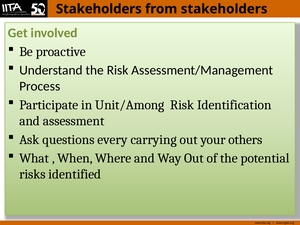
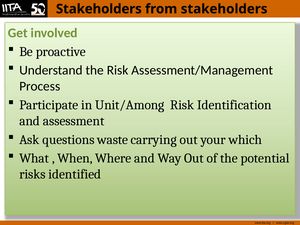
every: every -> waste
others: others -> which
